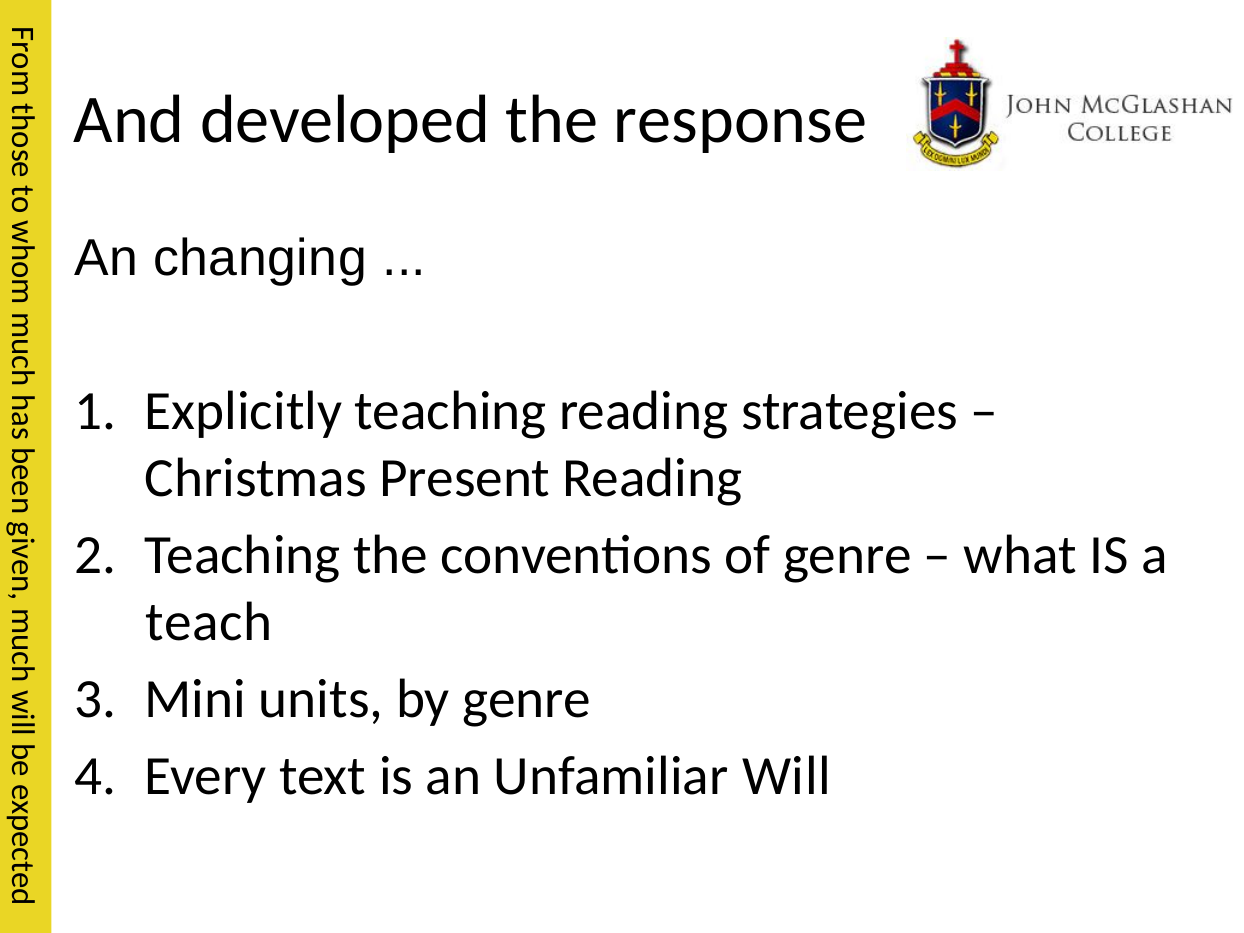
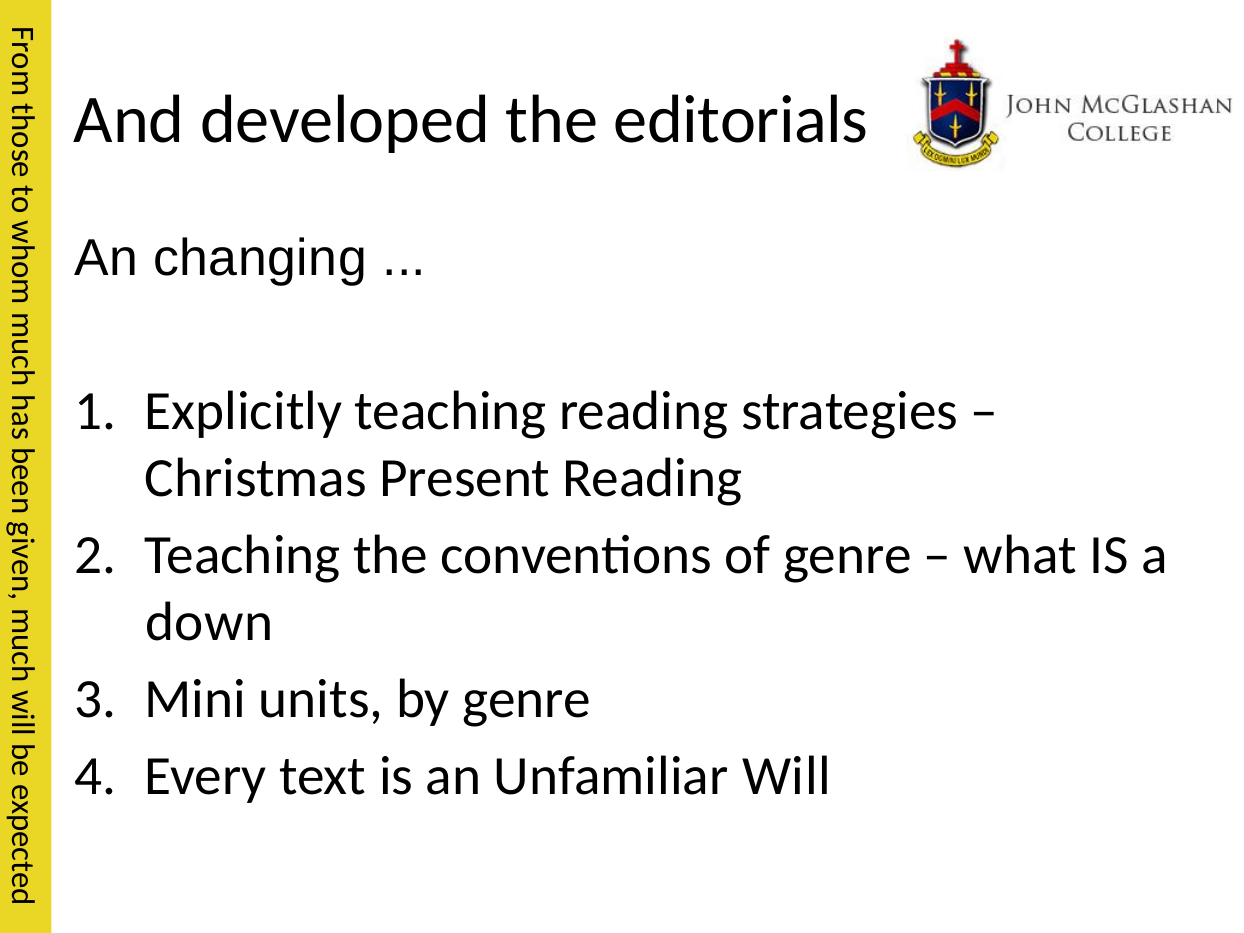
response: response -> editorials
teach: teach -> down
